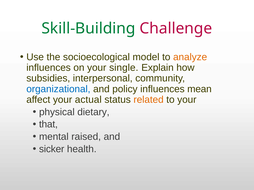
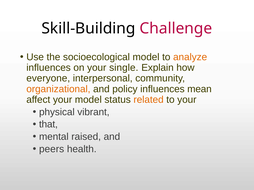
Skill-Building colour: green -> black
subsidies: subsidies -> everyone
organizational colour: blue -> orange
your actual: actual -> model
dietary: dietary -> vibrant
sicker: sicker -> peers
